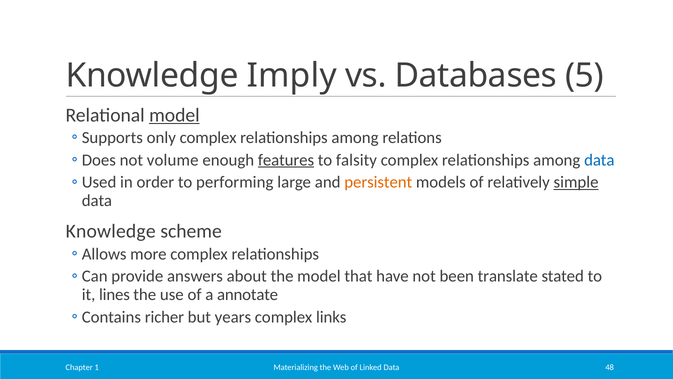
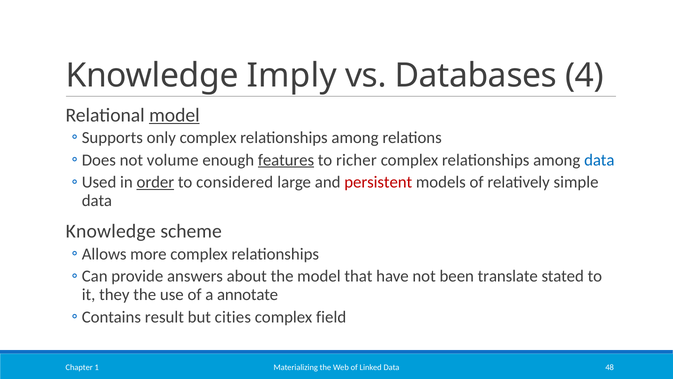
5: 5 -> 4
falsity: falsity -> richer
order underline: none -> present
performing: performing -> considered
persistent colour: orange -> red
simple underline: present -> none
lines: lines -> they
richer: richer -> result
years: years -> cities
links: links -> field
